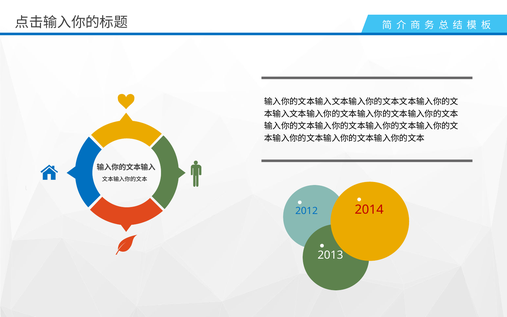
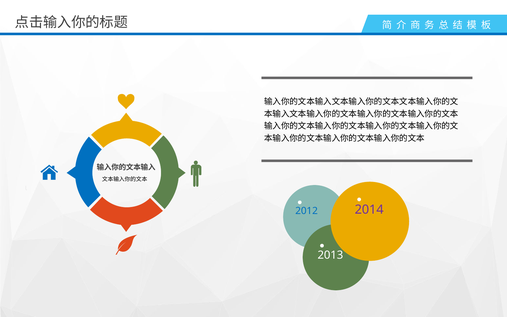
2014 colour: red -> purple
